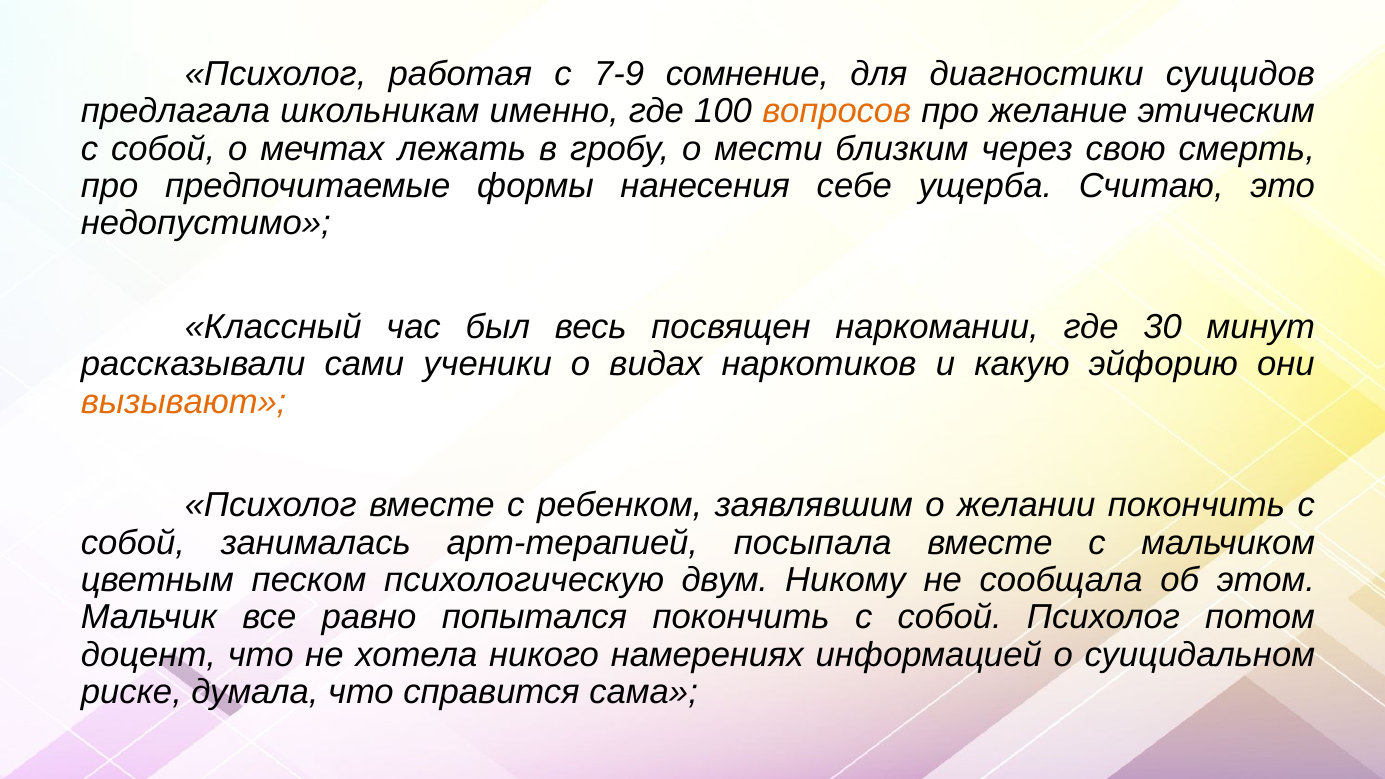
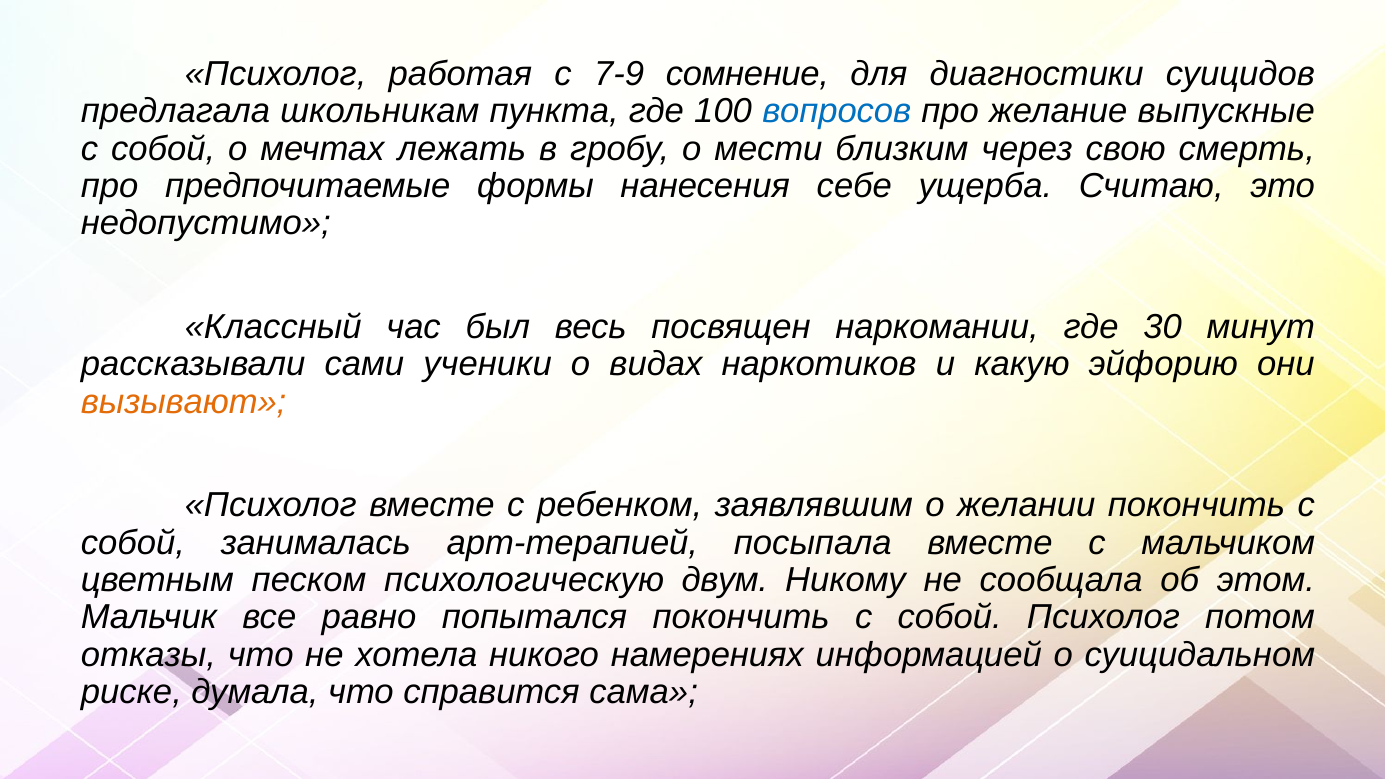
именно: именно -> пункта
вопросов colour: orange -> blue
этическим: этическим -> выпускные
доцент: доцент -> отказы
